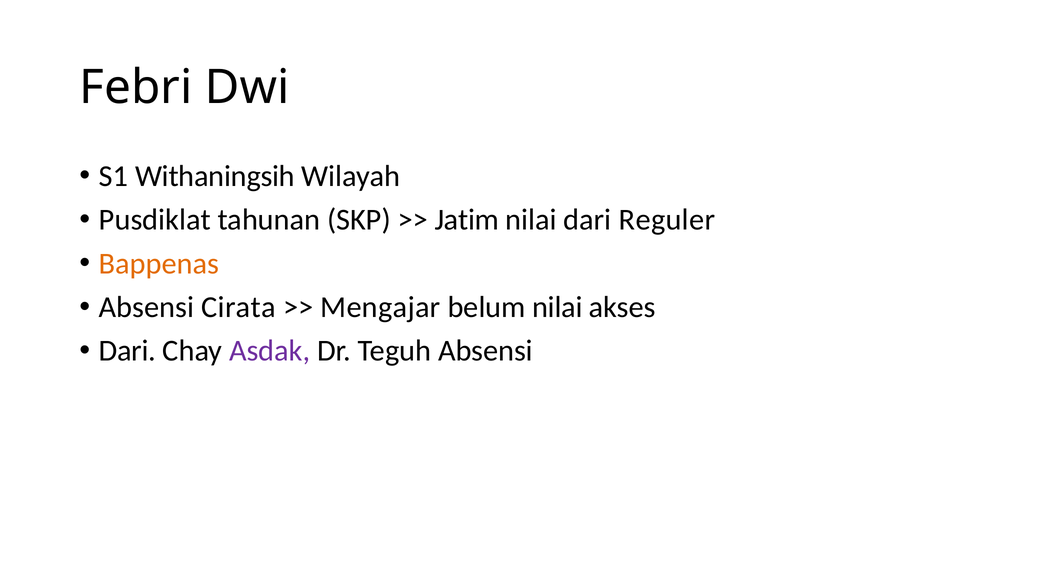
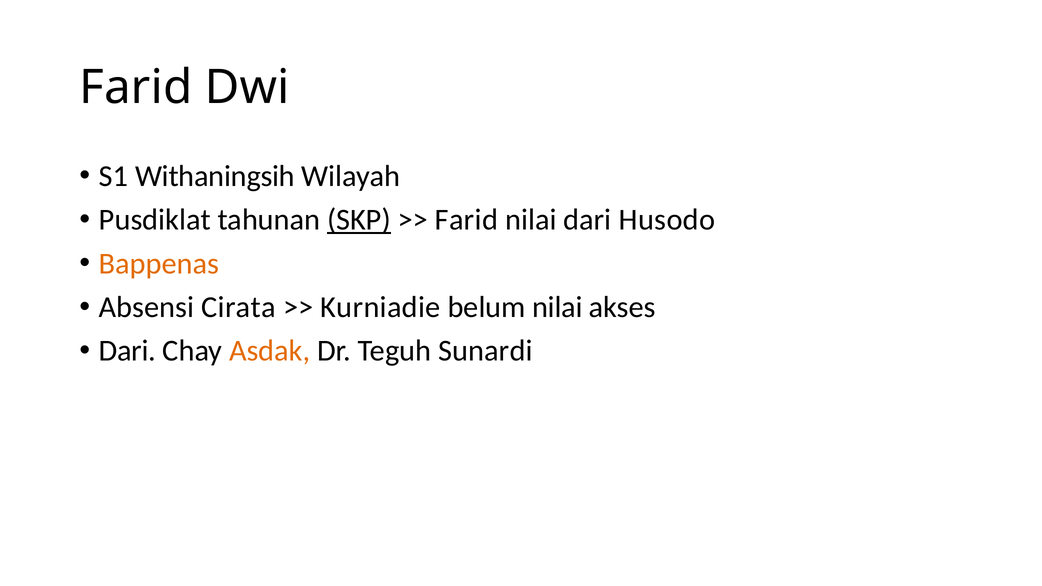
Febri at (136, 88): Febri -> Farid
SKP underline: none -> present
Jatim at (467, 220): Jatim -> Farid
Reguler: Reguler -> Husodo
Mengajar: Mengajar -> Kurniadie
Asdak colour: purple -> orange
Teguh Absensi: Absensi -> Sunardi
